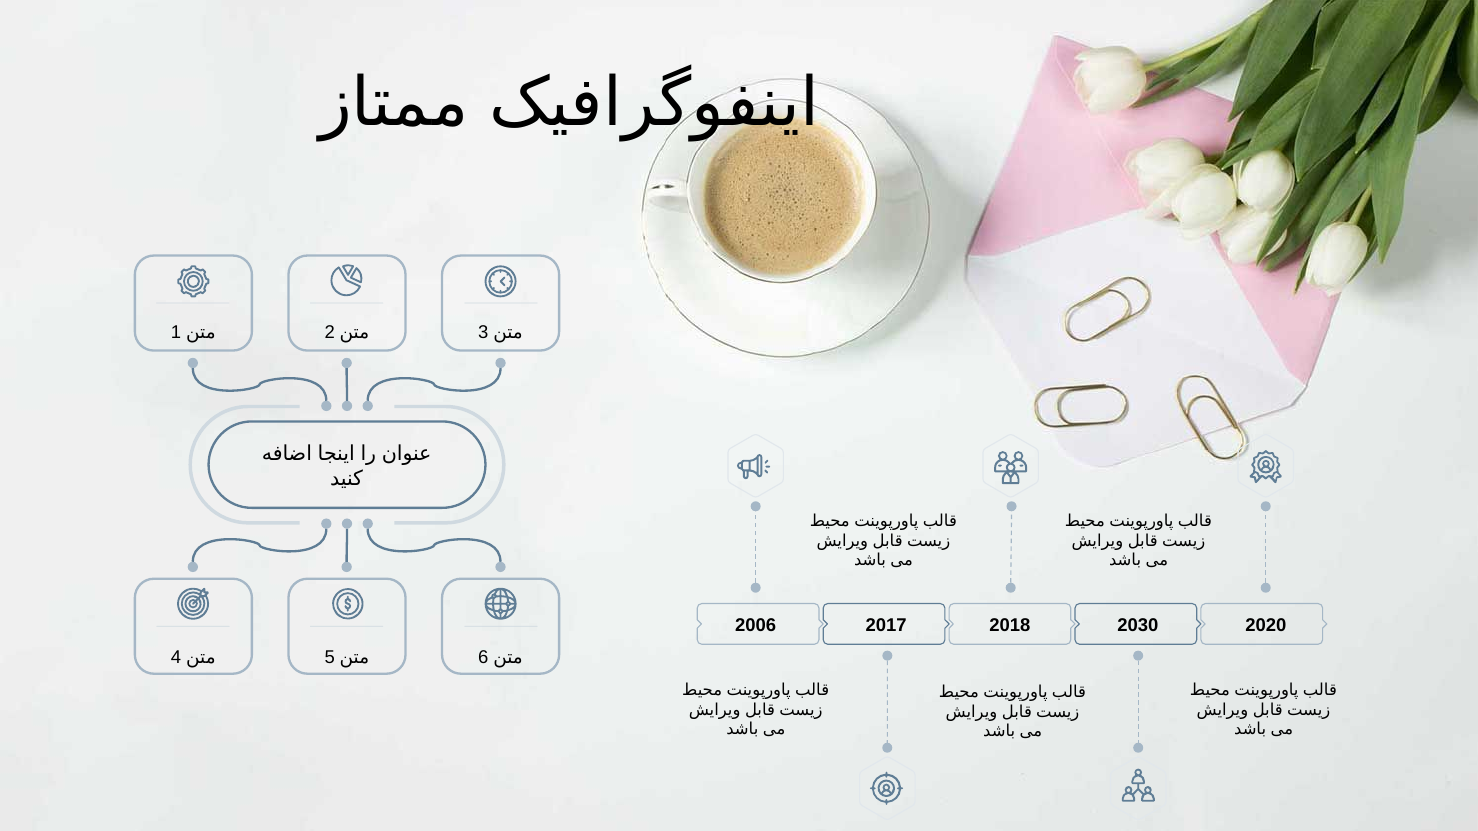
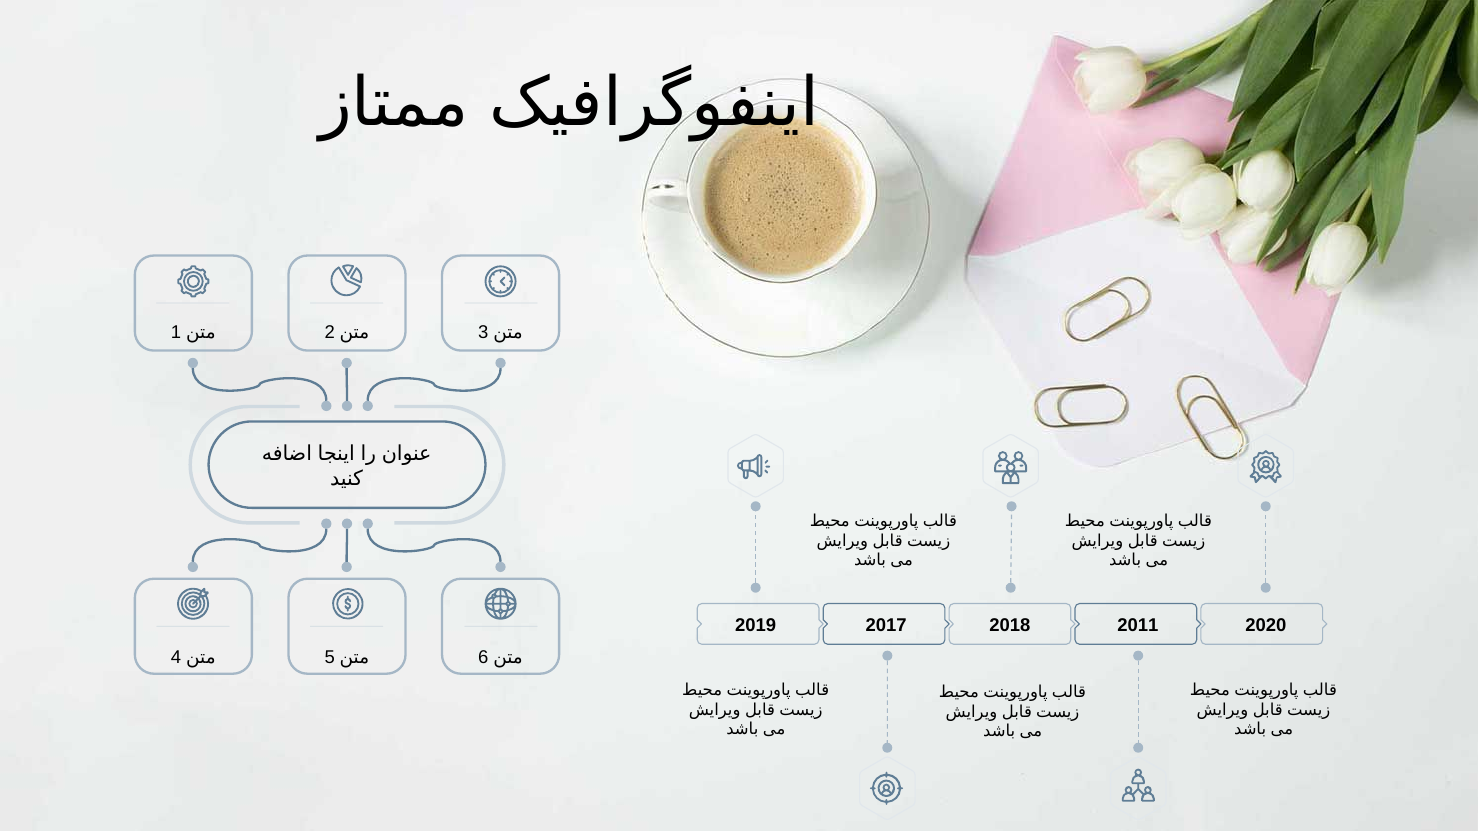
2006: 2006 -> 2019
2030: 2030 -> 2011
